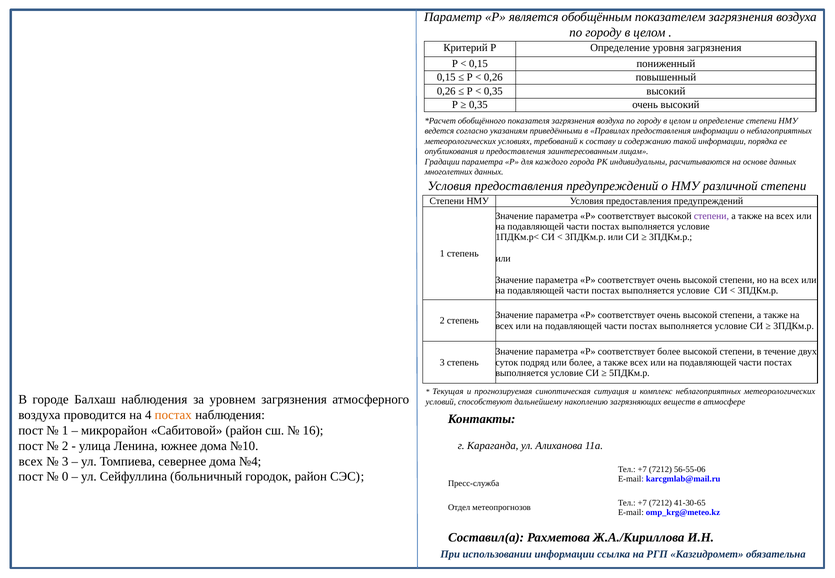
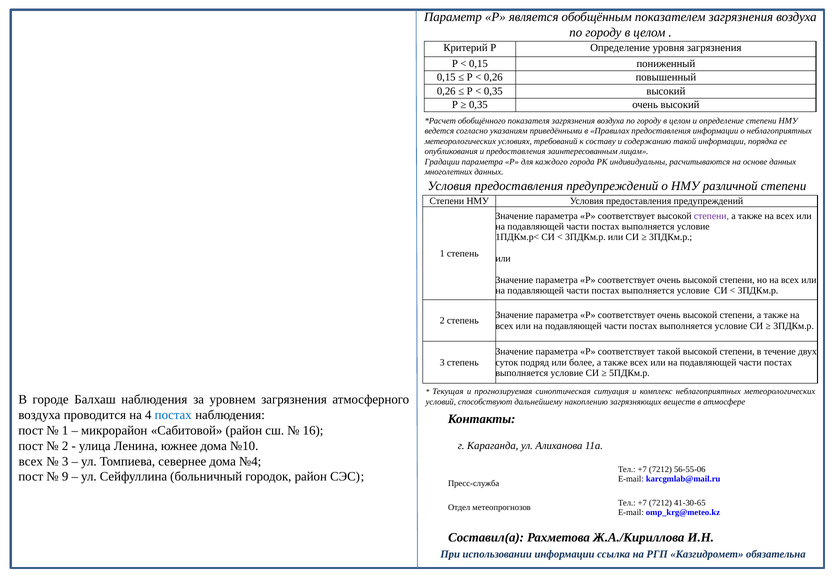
соответствует более: более -> такой
постах at (173, 415) colour: orange -> blue
0: 0 -> 9
